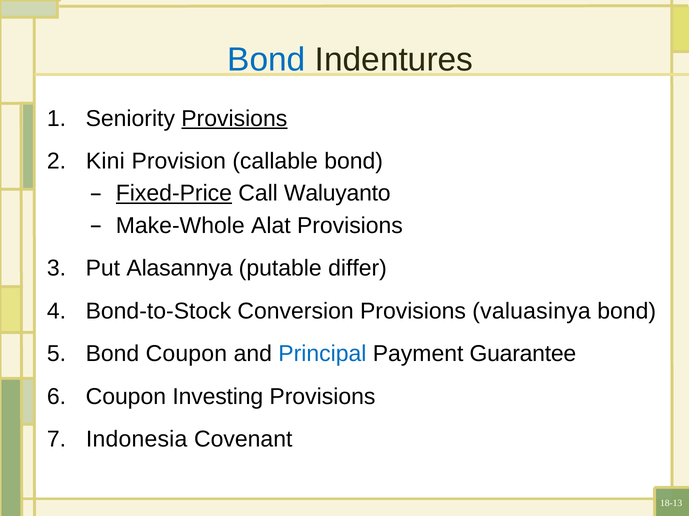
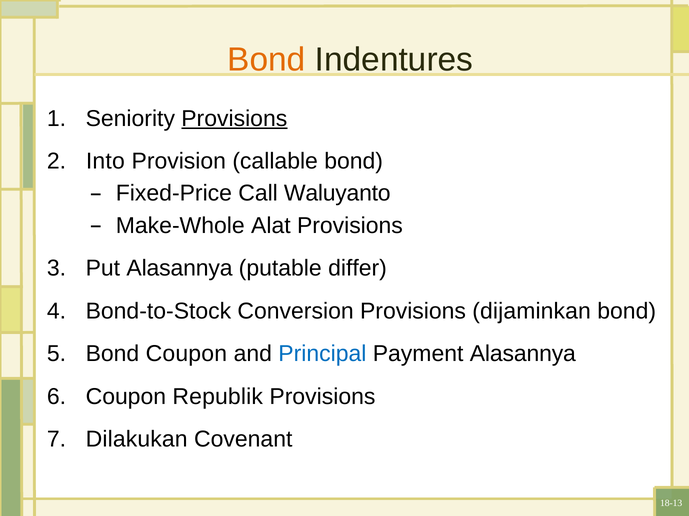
Bond at (266, 60) colour: blue -> orange
Kini: Kini -> Into
Fixed-Price underline: present -> none
valuasinya: valuasinya -> dijaminkan
Payment Guarantee: Guarantee -> Alasannya
Investing: Investing -> Republik
Indonesia: Indonesia -> Dilakukan
